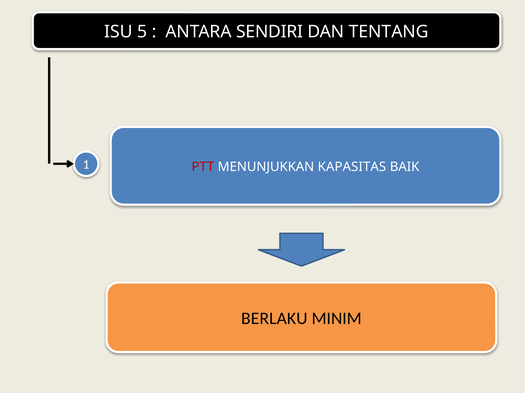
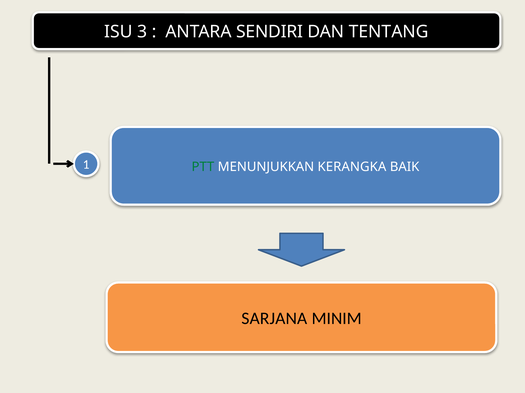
5: 5 -> 3
PTT colour: red -> green
KAPASITAS: KAPASITAS -> KERANGKA
BERLAKU: BERLAKU -> SARJANA
